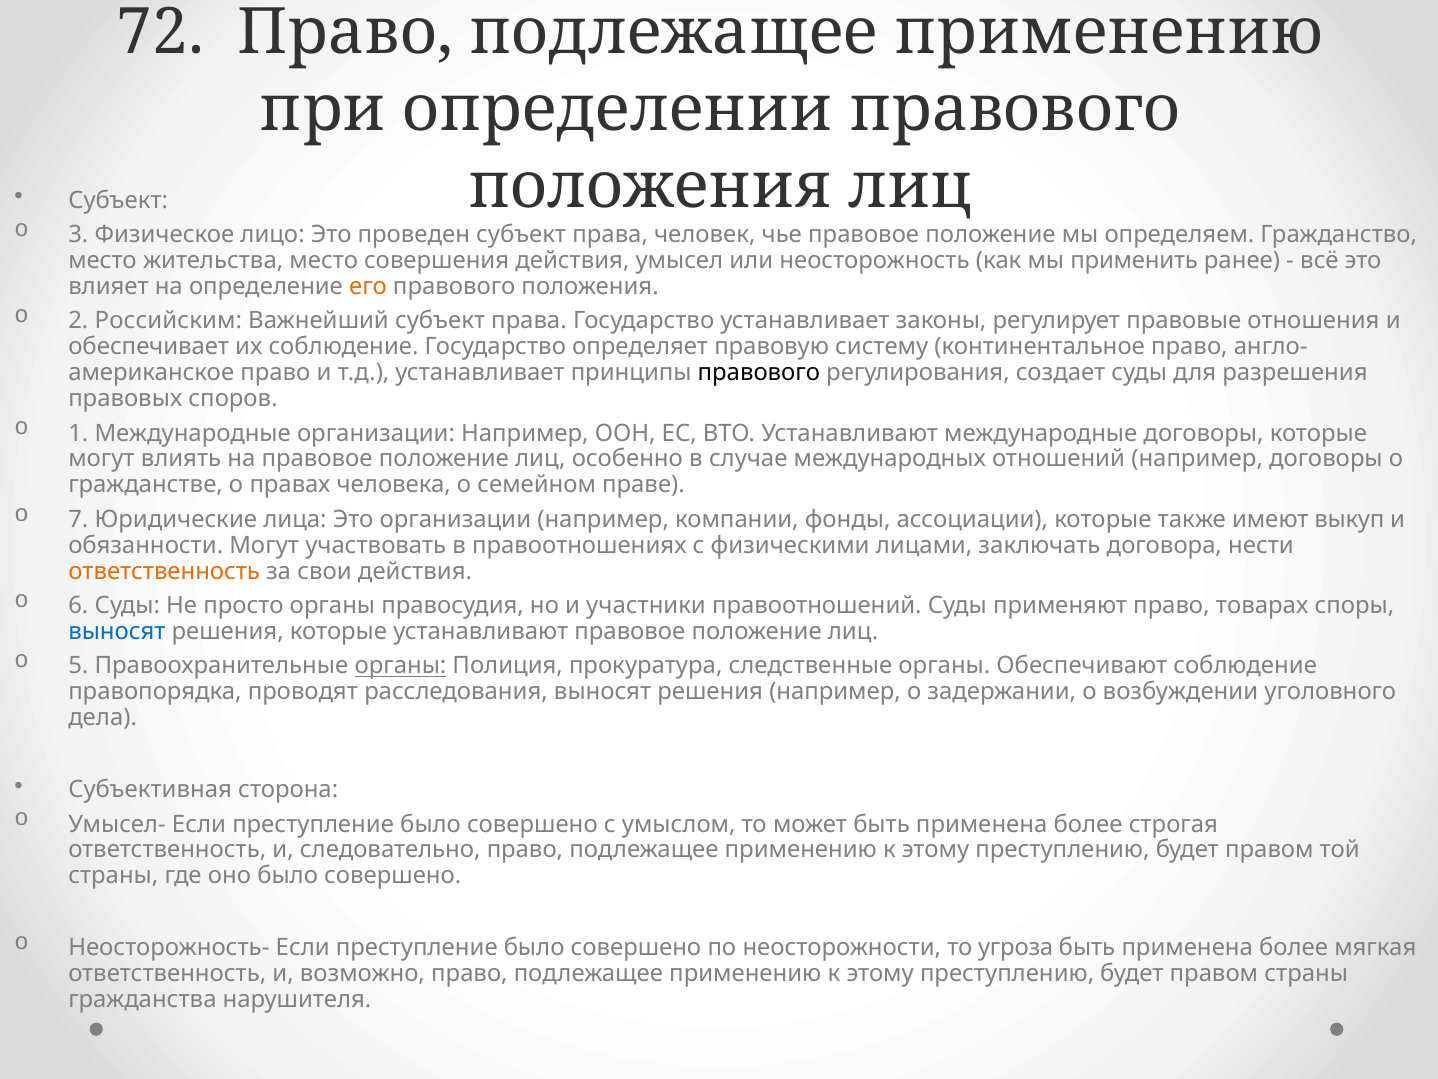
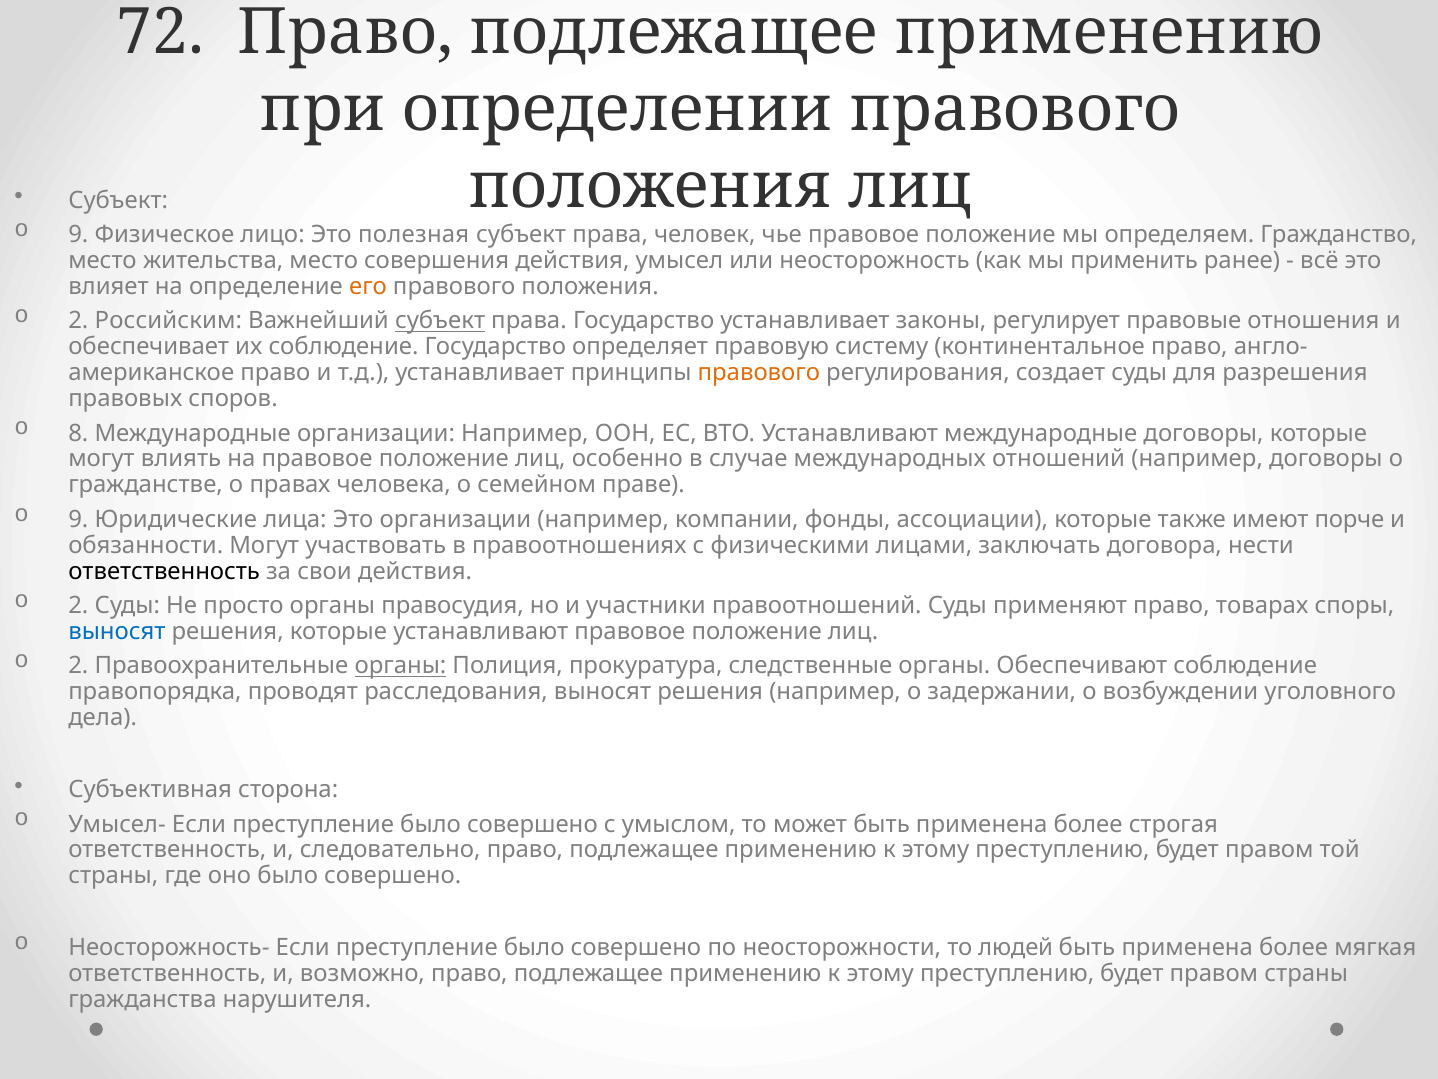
3 at (78, 235): 3 -> 9
проведен: проведен -> полезная
субъект at (440, 321) underline: none -> present
правового at (759, 373) colour: black -> orange
1: 1 -> 8
7 at (78, 519): 7 -> 9
выкуп: выкуп -> порче
ответственность at (164, 571) colour: orange -> black
6 at (78, 605): 6 -> 2
5 at (78, 666): 5 -> 2
угроза: угроза -> людей
